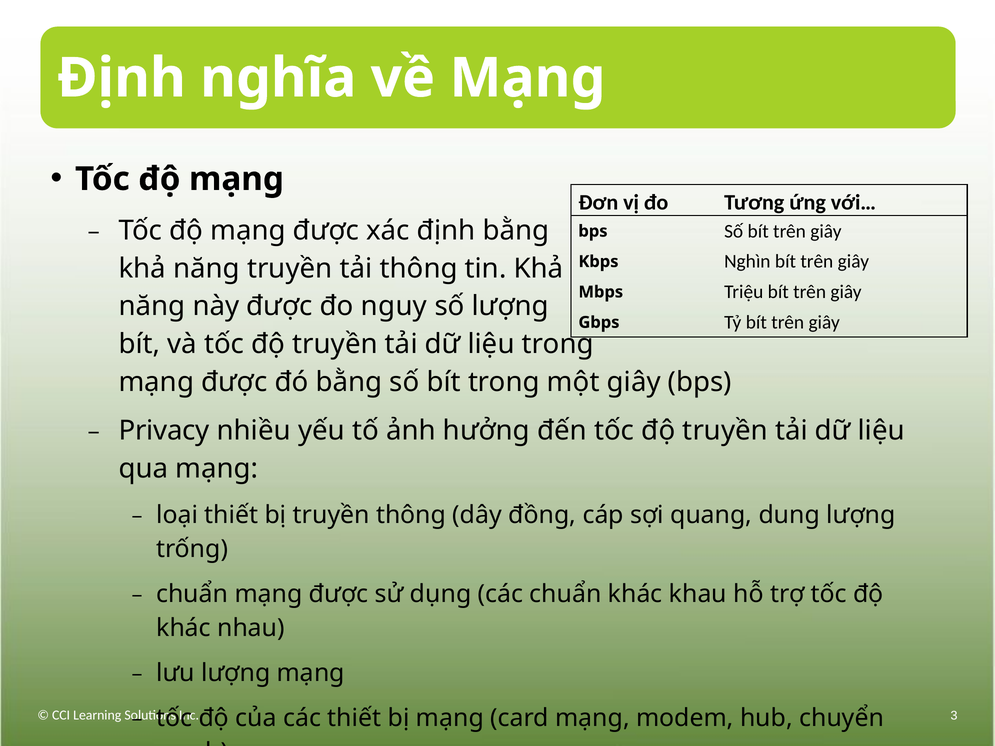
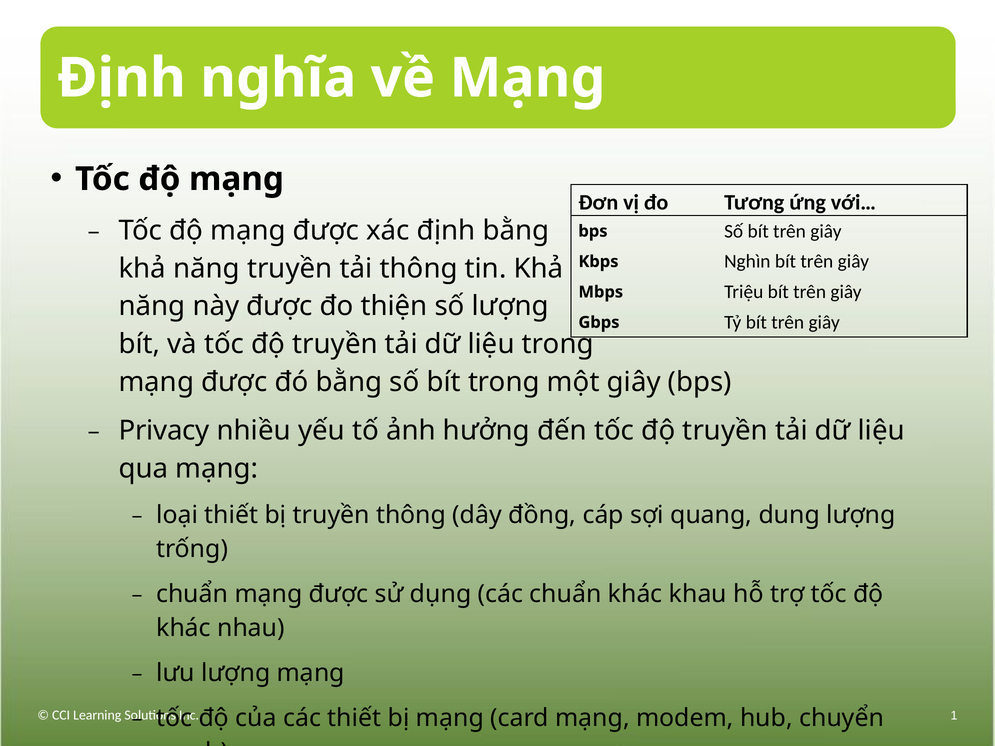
nguy: nguy -> thiện
3: 3 -> 1
